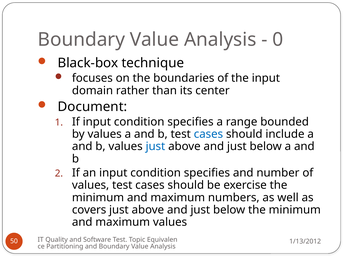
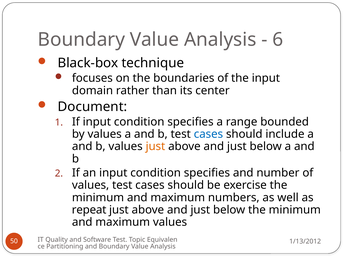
0: 0 -> 6
just at (155, 147) colour: blue -> orange
covers: covers -> repeat
